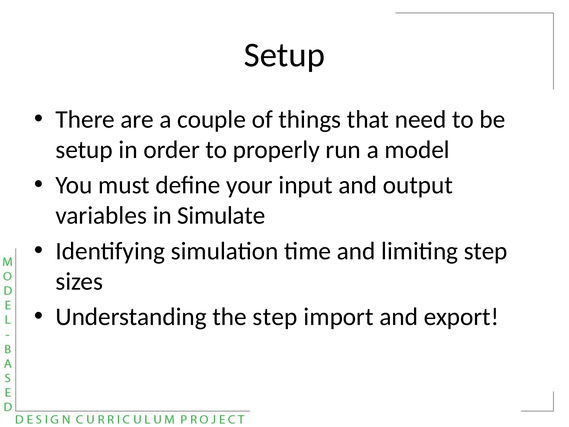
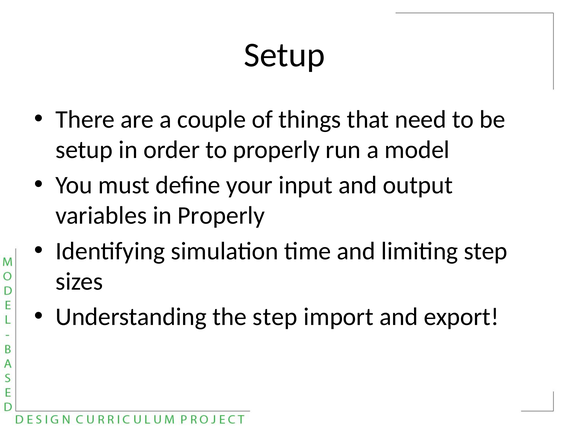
in Simulate: Simulate -> Properly
